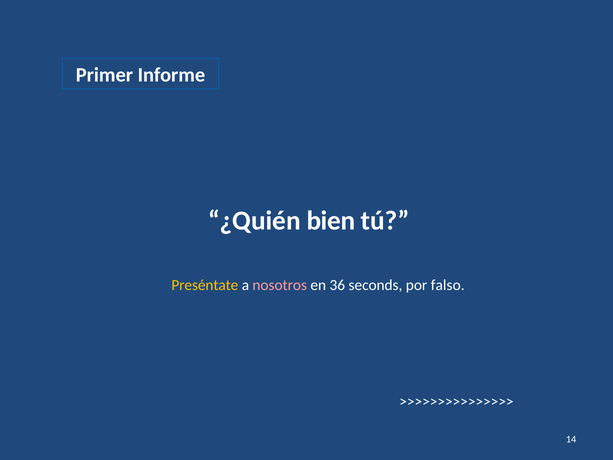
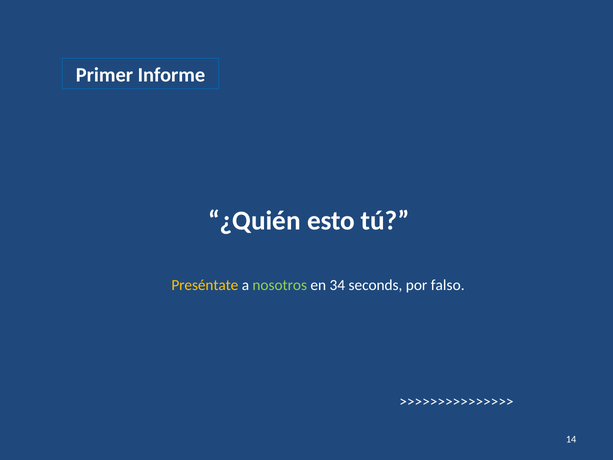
bien: bien -> esto
nosotros colour: pink -> light green
36: 36 -> 34
